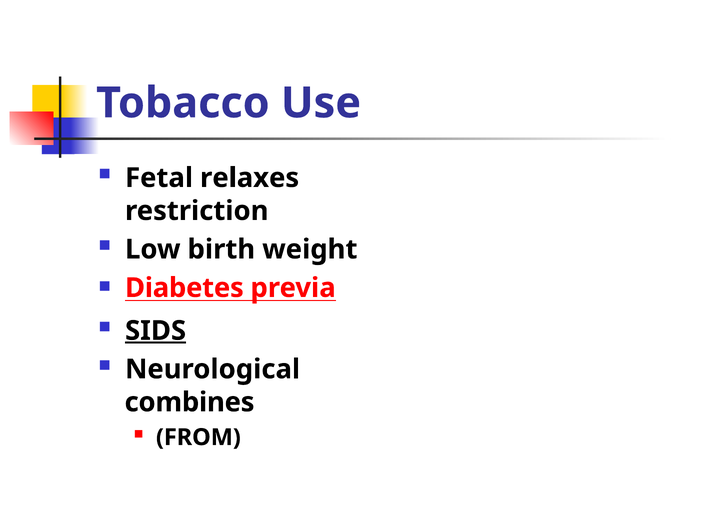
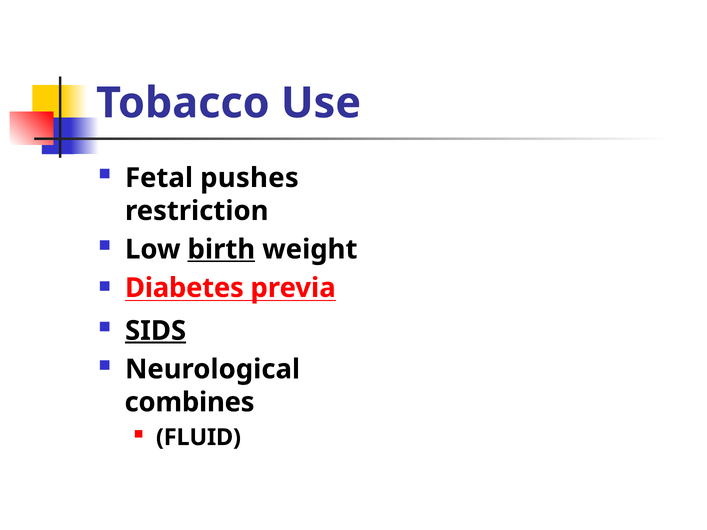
relaxes: relaxes -> pushes
birth underline: none -> present
FROM: FROM -> FLUID
